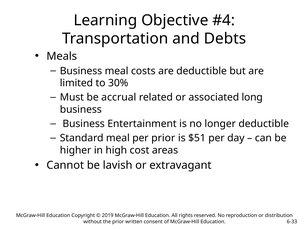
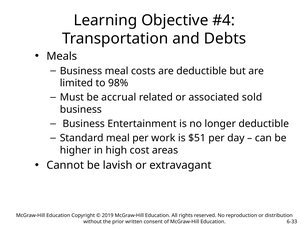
30%: 30% -> 98%
long: long -> sold
per prior: prior -> work
